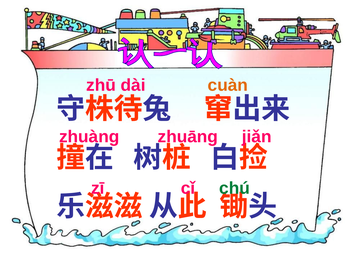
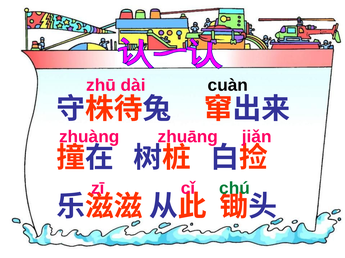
cuàn colour: orange -> black
